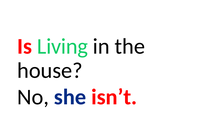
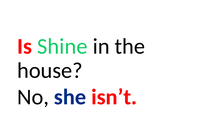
Living: Living -> Shine
